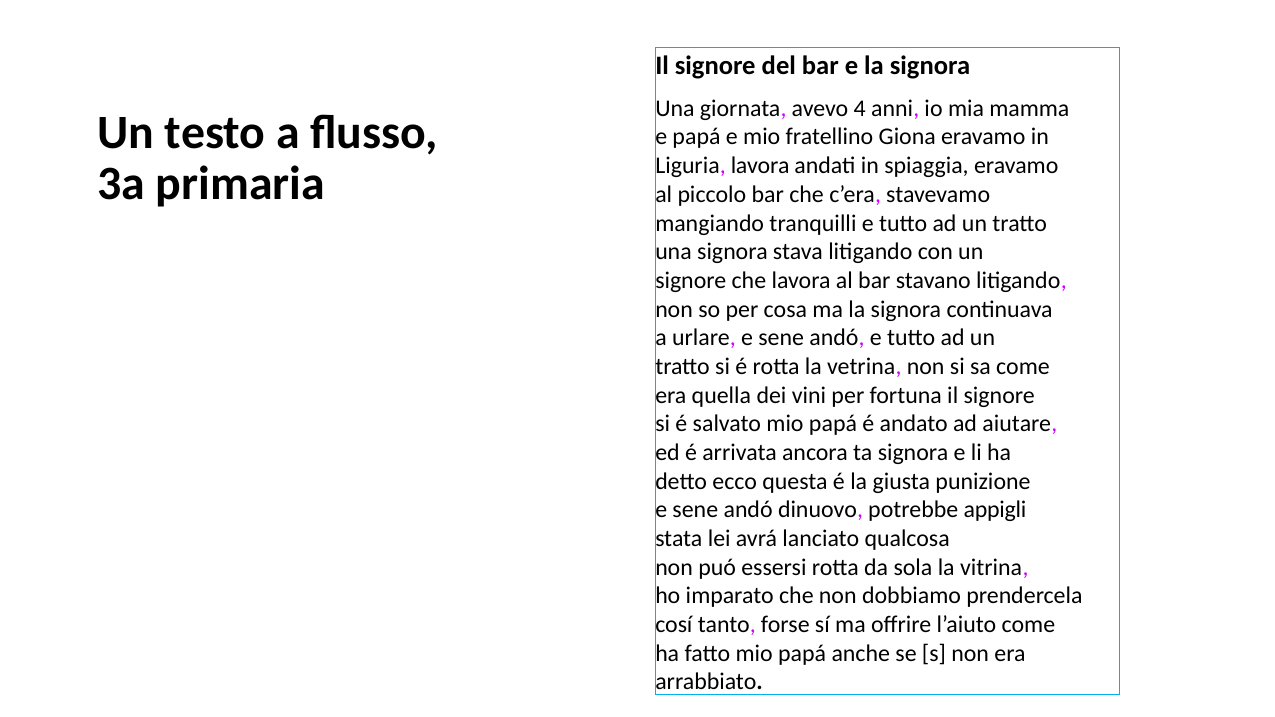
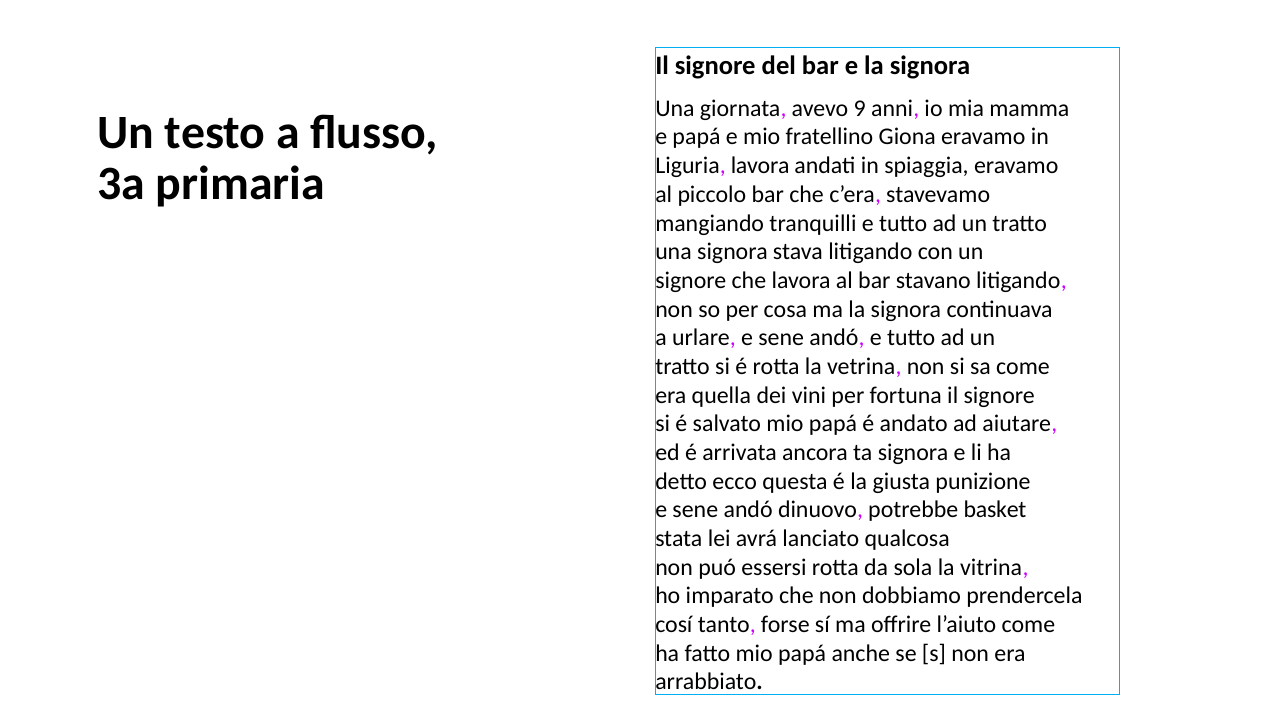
4: 4 -> 9
appigli: appigli -> basket
